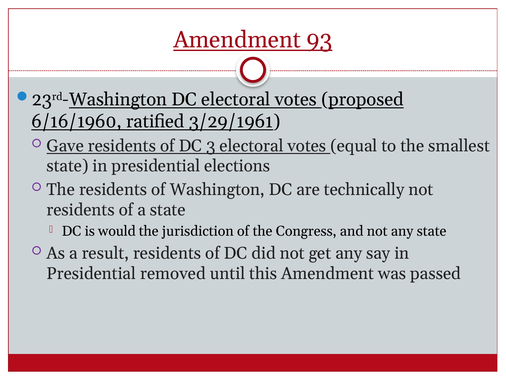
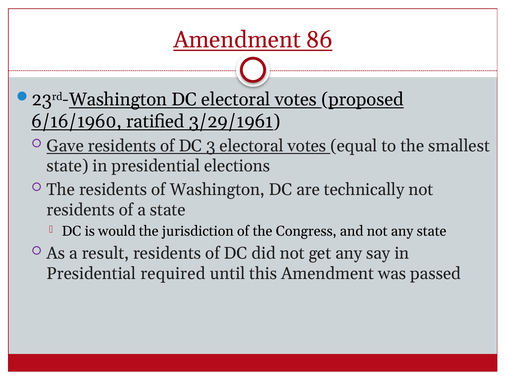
93: 93 -> 86
removed: removed -> required
